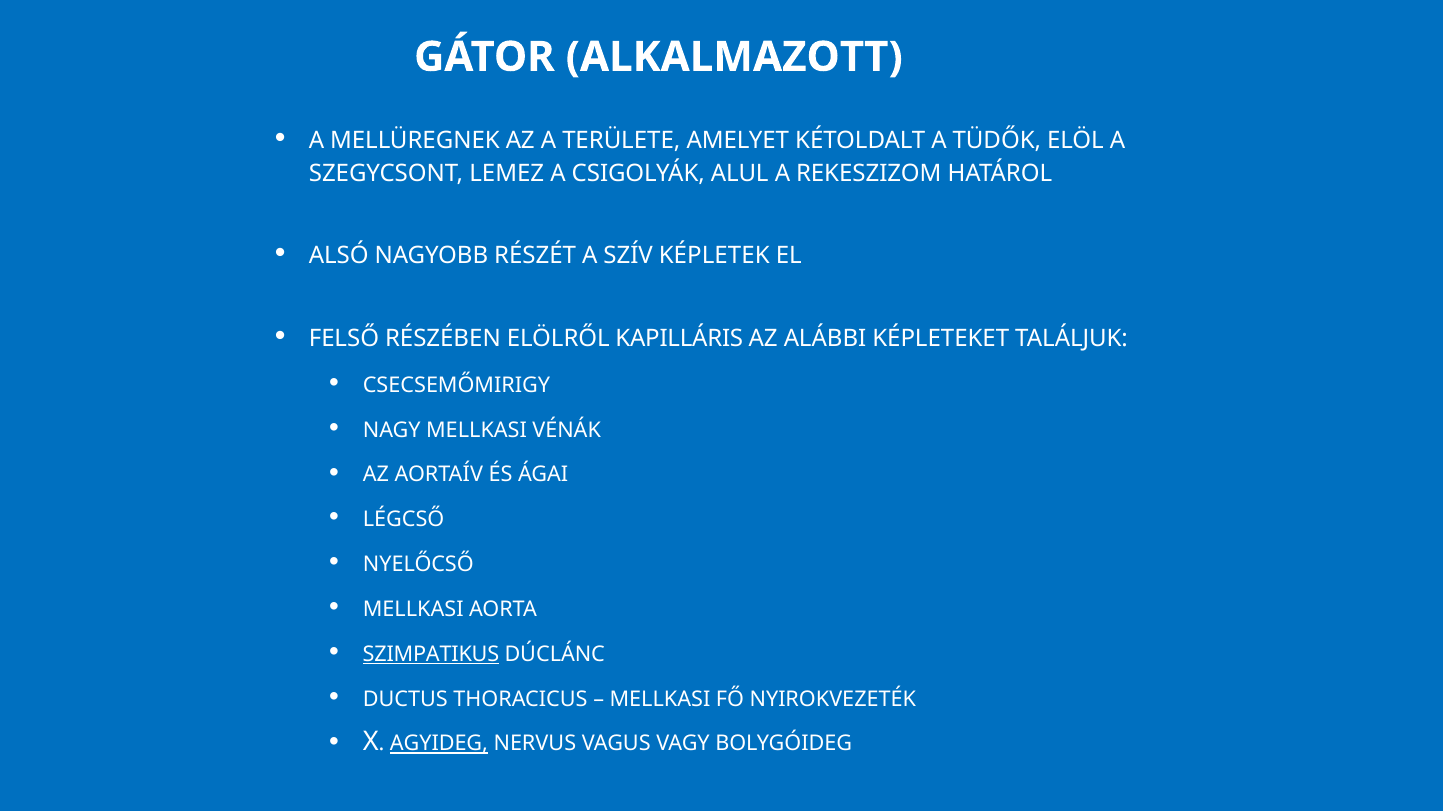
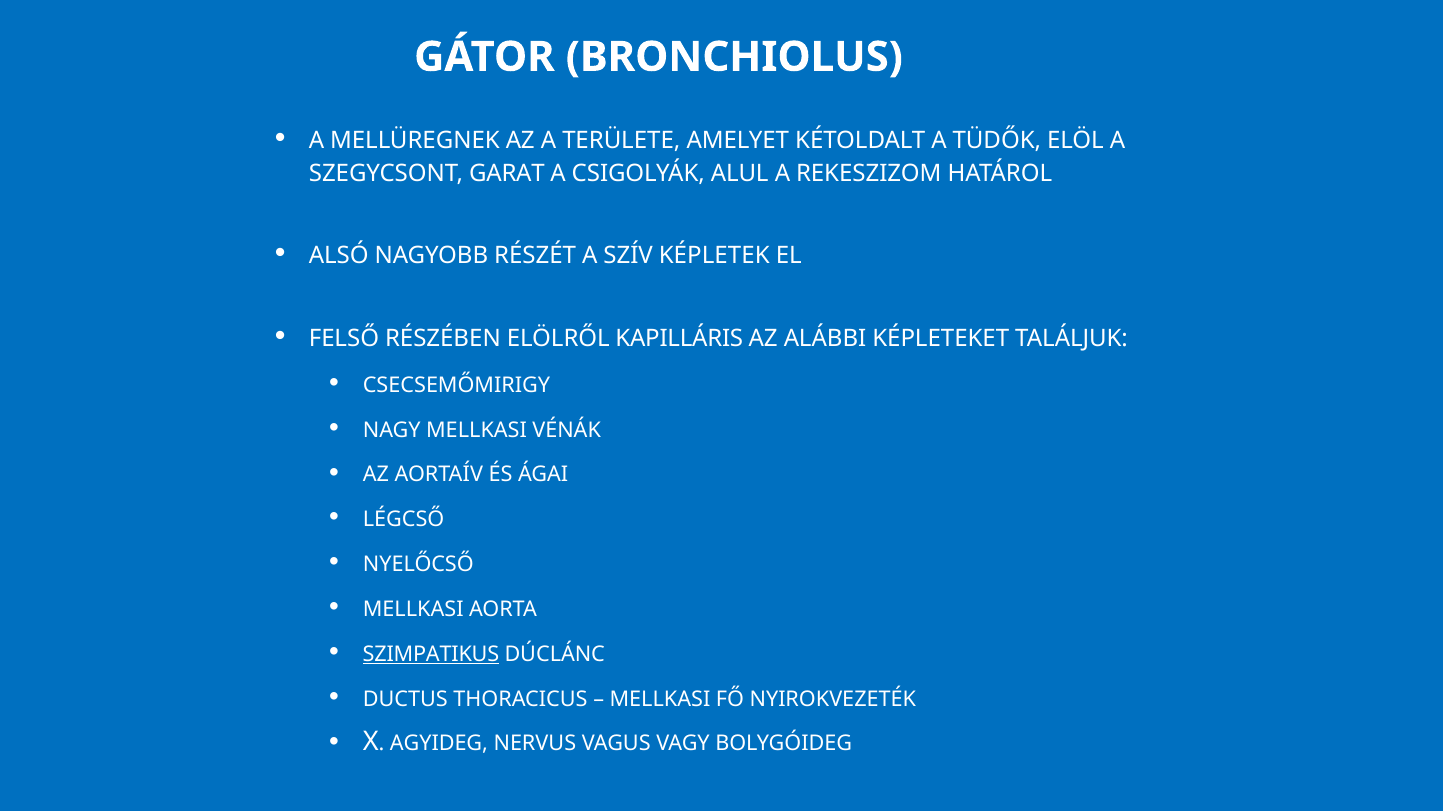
ALKALMAZOTT: ALKALMAZOTT -> BRONCHIOLUS
LEMEZ: LEMEZ -> GARAT
AGYIDEG underline: present -> none
